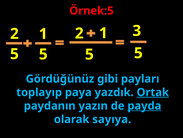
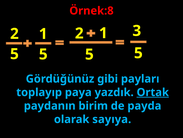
Örnek:5: Örnek:5 -> Örnek:8
yazın: yazın -> birim
payda underline: present -> none
